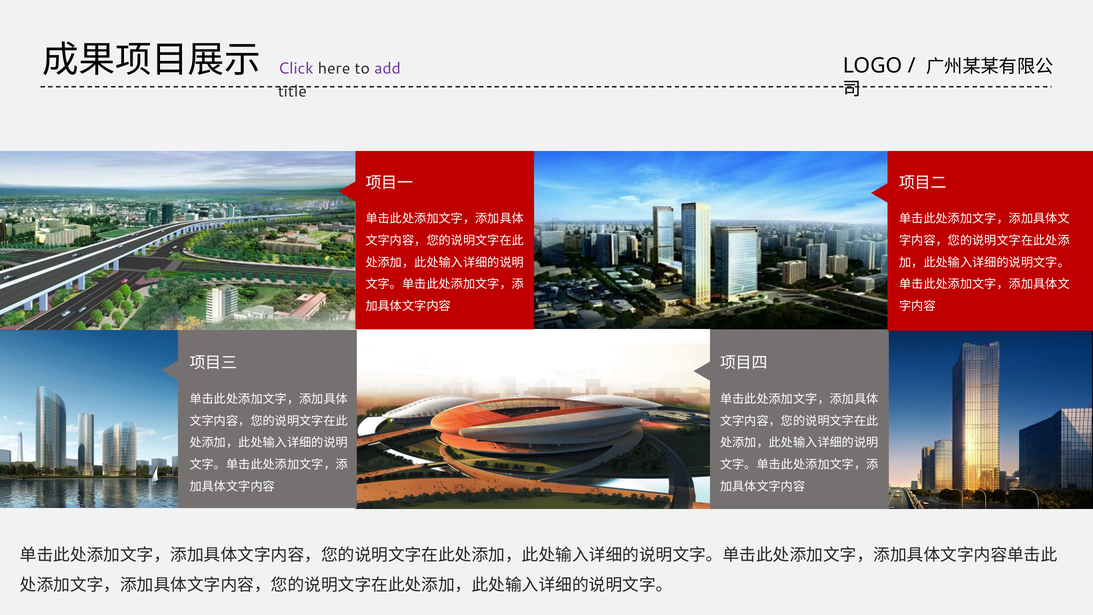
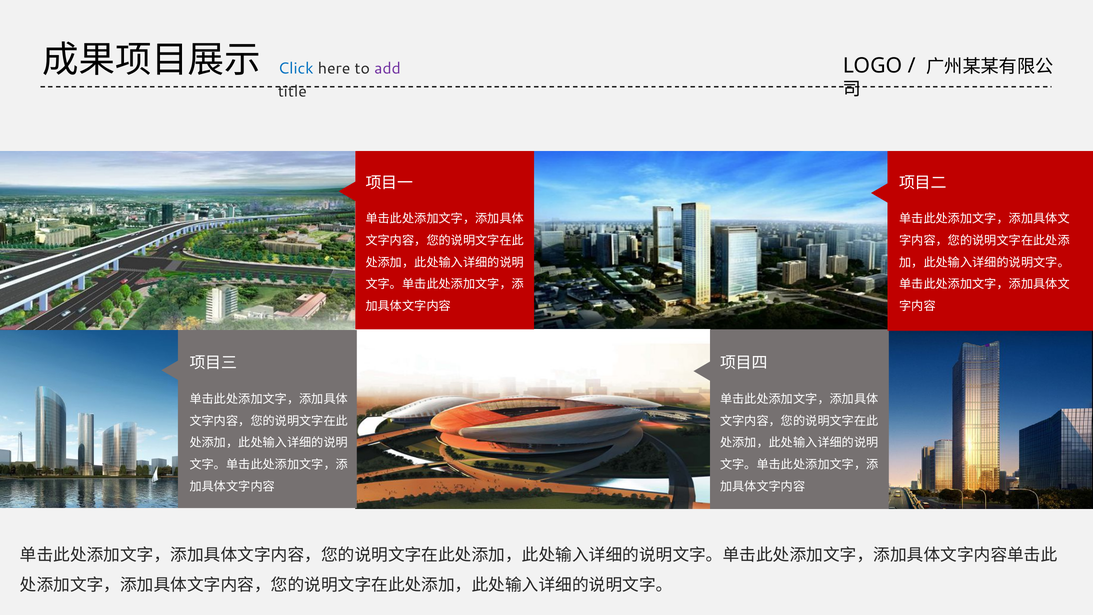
Click colour: purple -> blue
